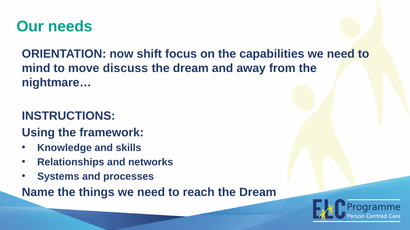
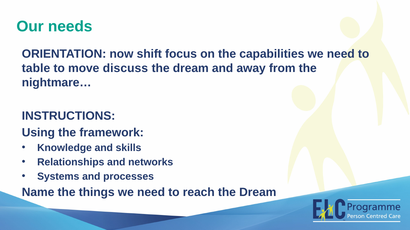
mind: mind -> table
